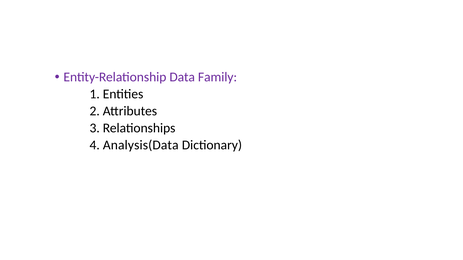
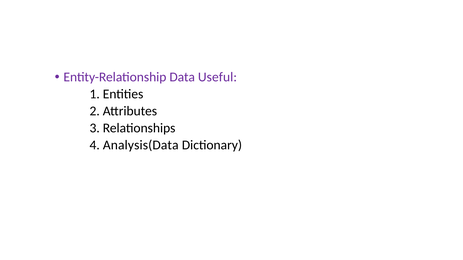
Family: Family -> Useful
